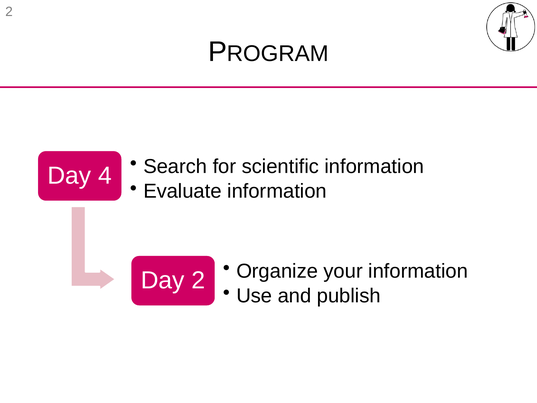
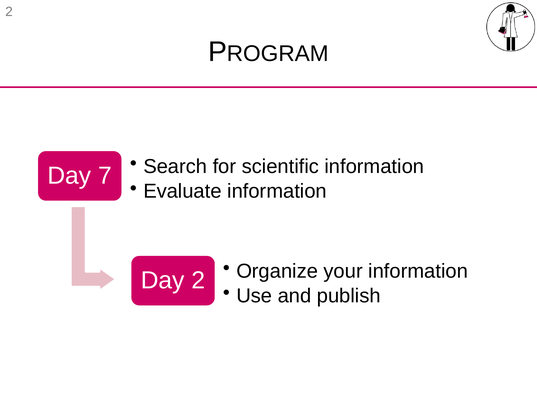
4: 4 -> 7
